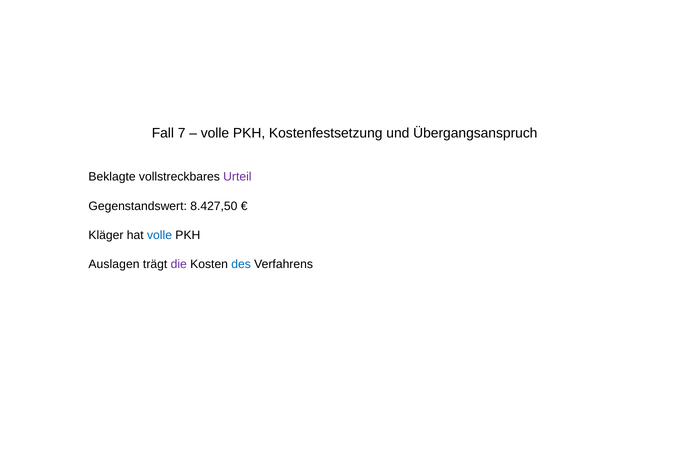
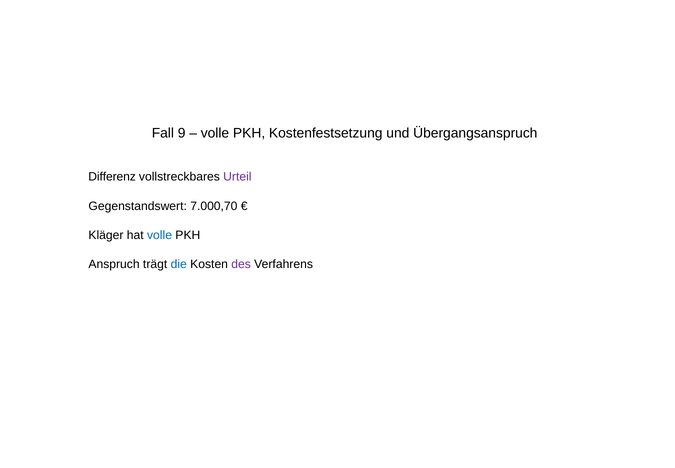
7: 7 -> 9
Beklagte: Beklagte -> Differenz
8.427,50: 8.427,50 -> 7.000,70
Auslagen: Auslagen -> Anspruch
die colour: purple -> blue
des colour: blue -> purple
